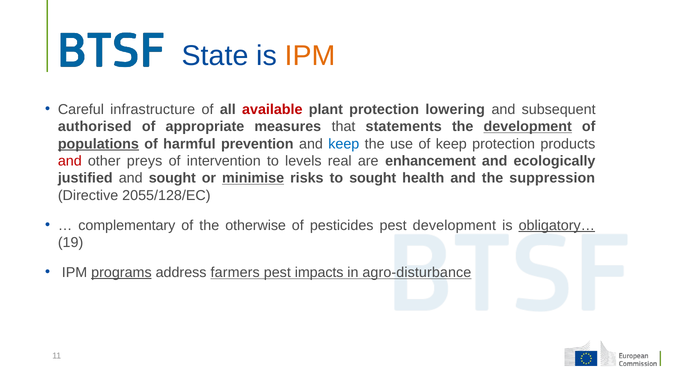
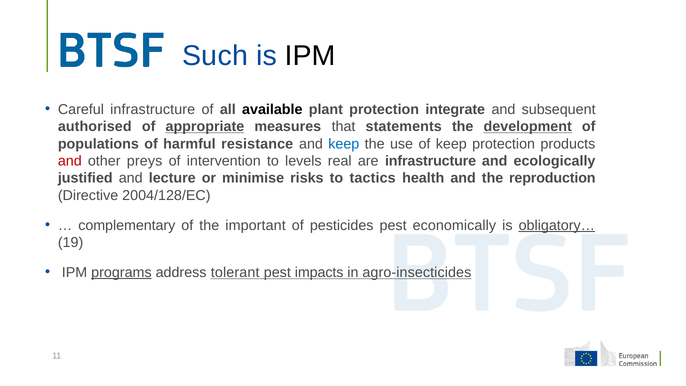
State: State -> Such
IPM at (310, 56) colour: orange -> black
available colour: red -> black
lowering: lowering -> integrate
appropriate underline: none -> present
populations underline: present -> none
prevention: prevention -> resistance
are enhancement: enhancement -> infrastructure
and sought: sought -> lecture
minimise underline: present -> none
to sought: sought -> tactics
suppression: suppression -> reproduction
2055/128/EC: 2055/128/EC -> 2004/128/EC
otherwise: otherwise -> important
pest development: development -> economically
farmers: farmers -> tolerant
agro-disturbance: agro-disturbance -> agro-insecticides
